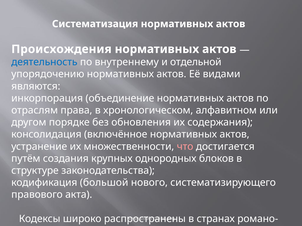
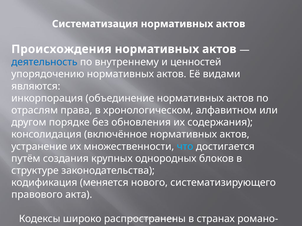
отдельной: отдельной -> ценностей
что colour: pink -> light blue
большой: большой -> меняется
